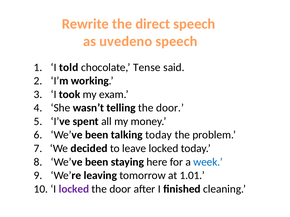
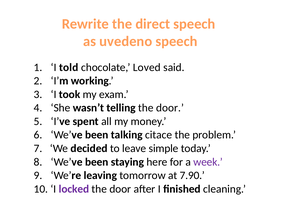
Tense: Tense -> Loved
talking today: today -> citace
leave locked: locked -> simple
week colour: blue -> purple
1.01: 1.01 -> 7.90
